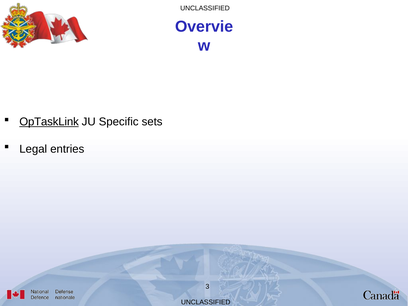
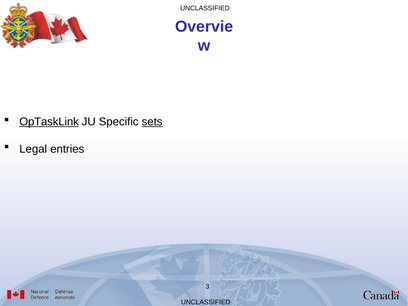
sets underline: none -> present
